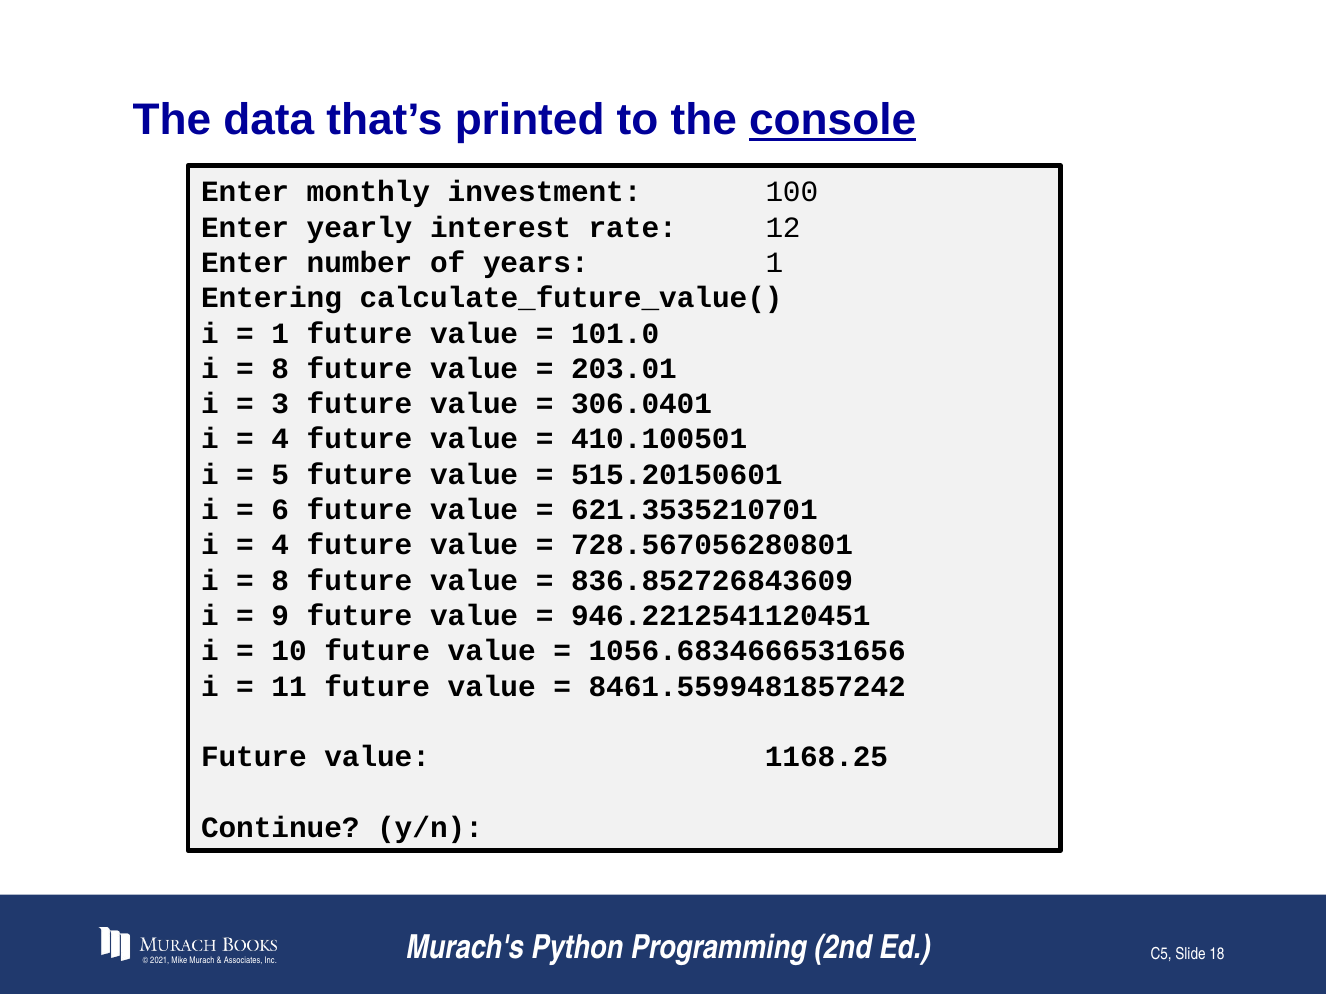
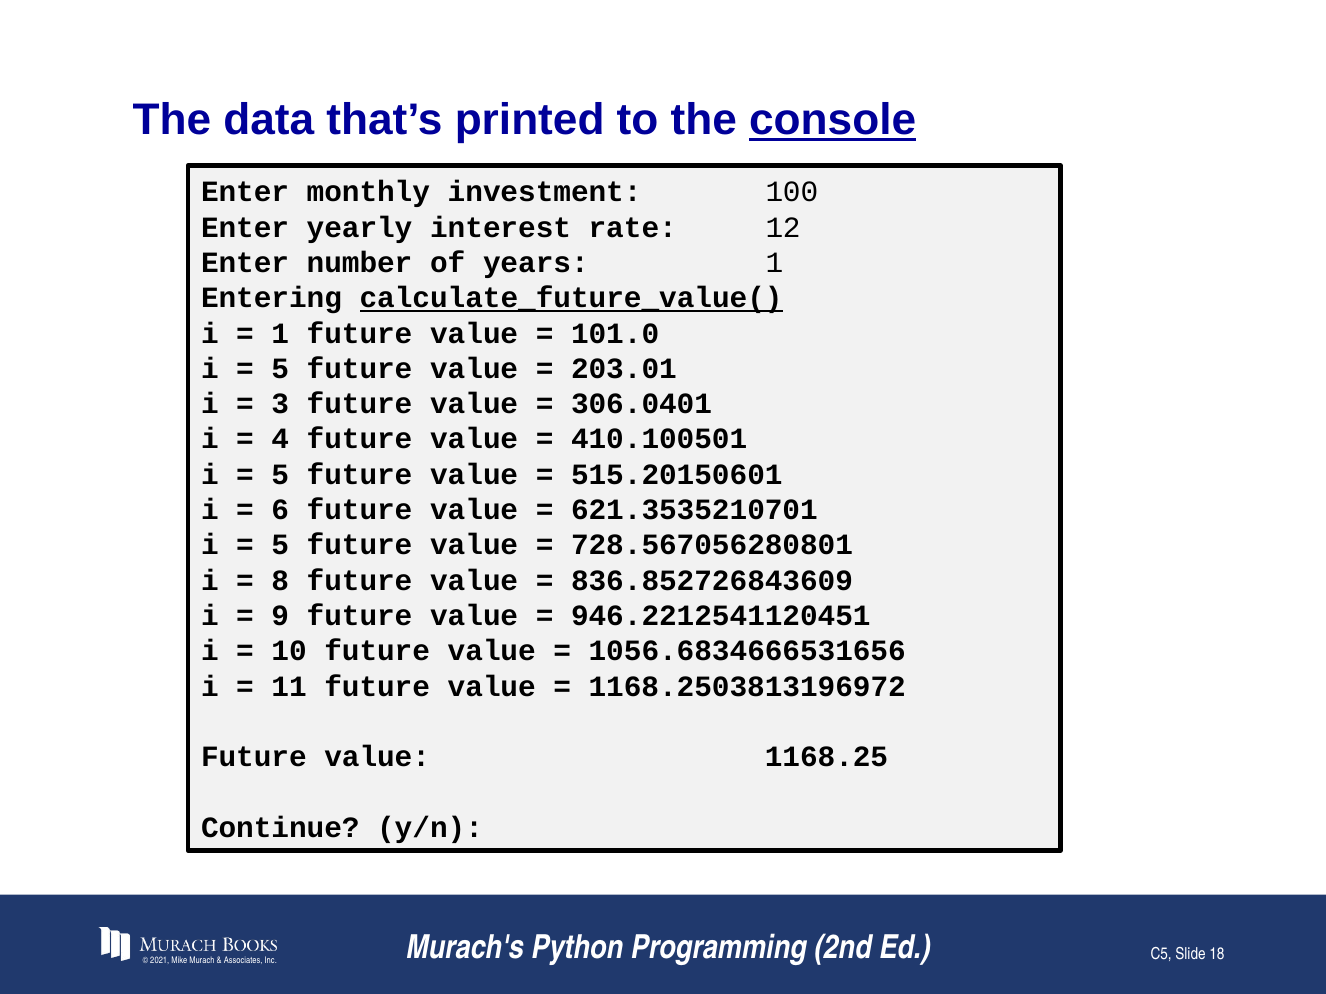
calculate_future_value( underline: none -> present
8 at (280, 369): 8 -> 5
4 at (280, 546): 4 -> 5
8461.5599481857242: 8461.5599481857242 -> 1168.2503813196972
